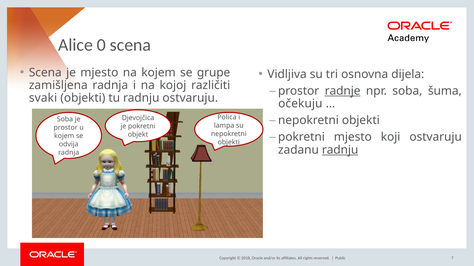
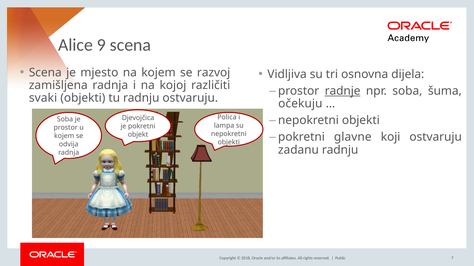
0: 0 -> 9
grupe: grupe -> razvoj
pokretni mjesto: mjesto -> glavne
radnju at (340, 150) underline: present -> none
